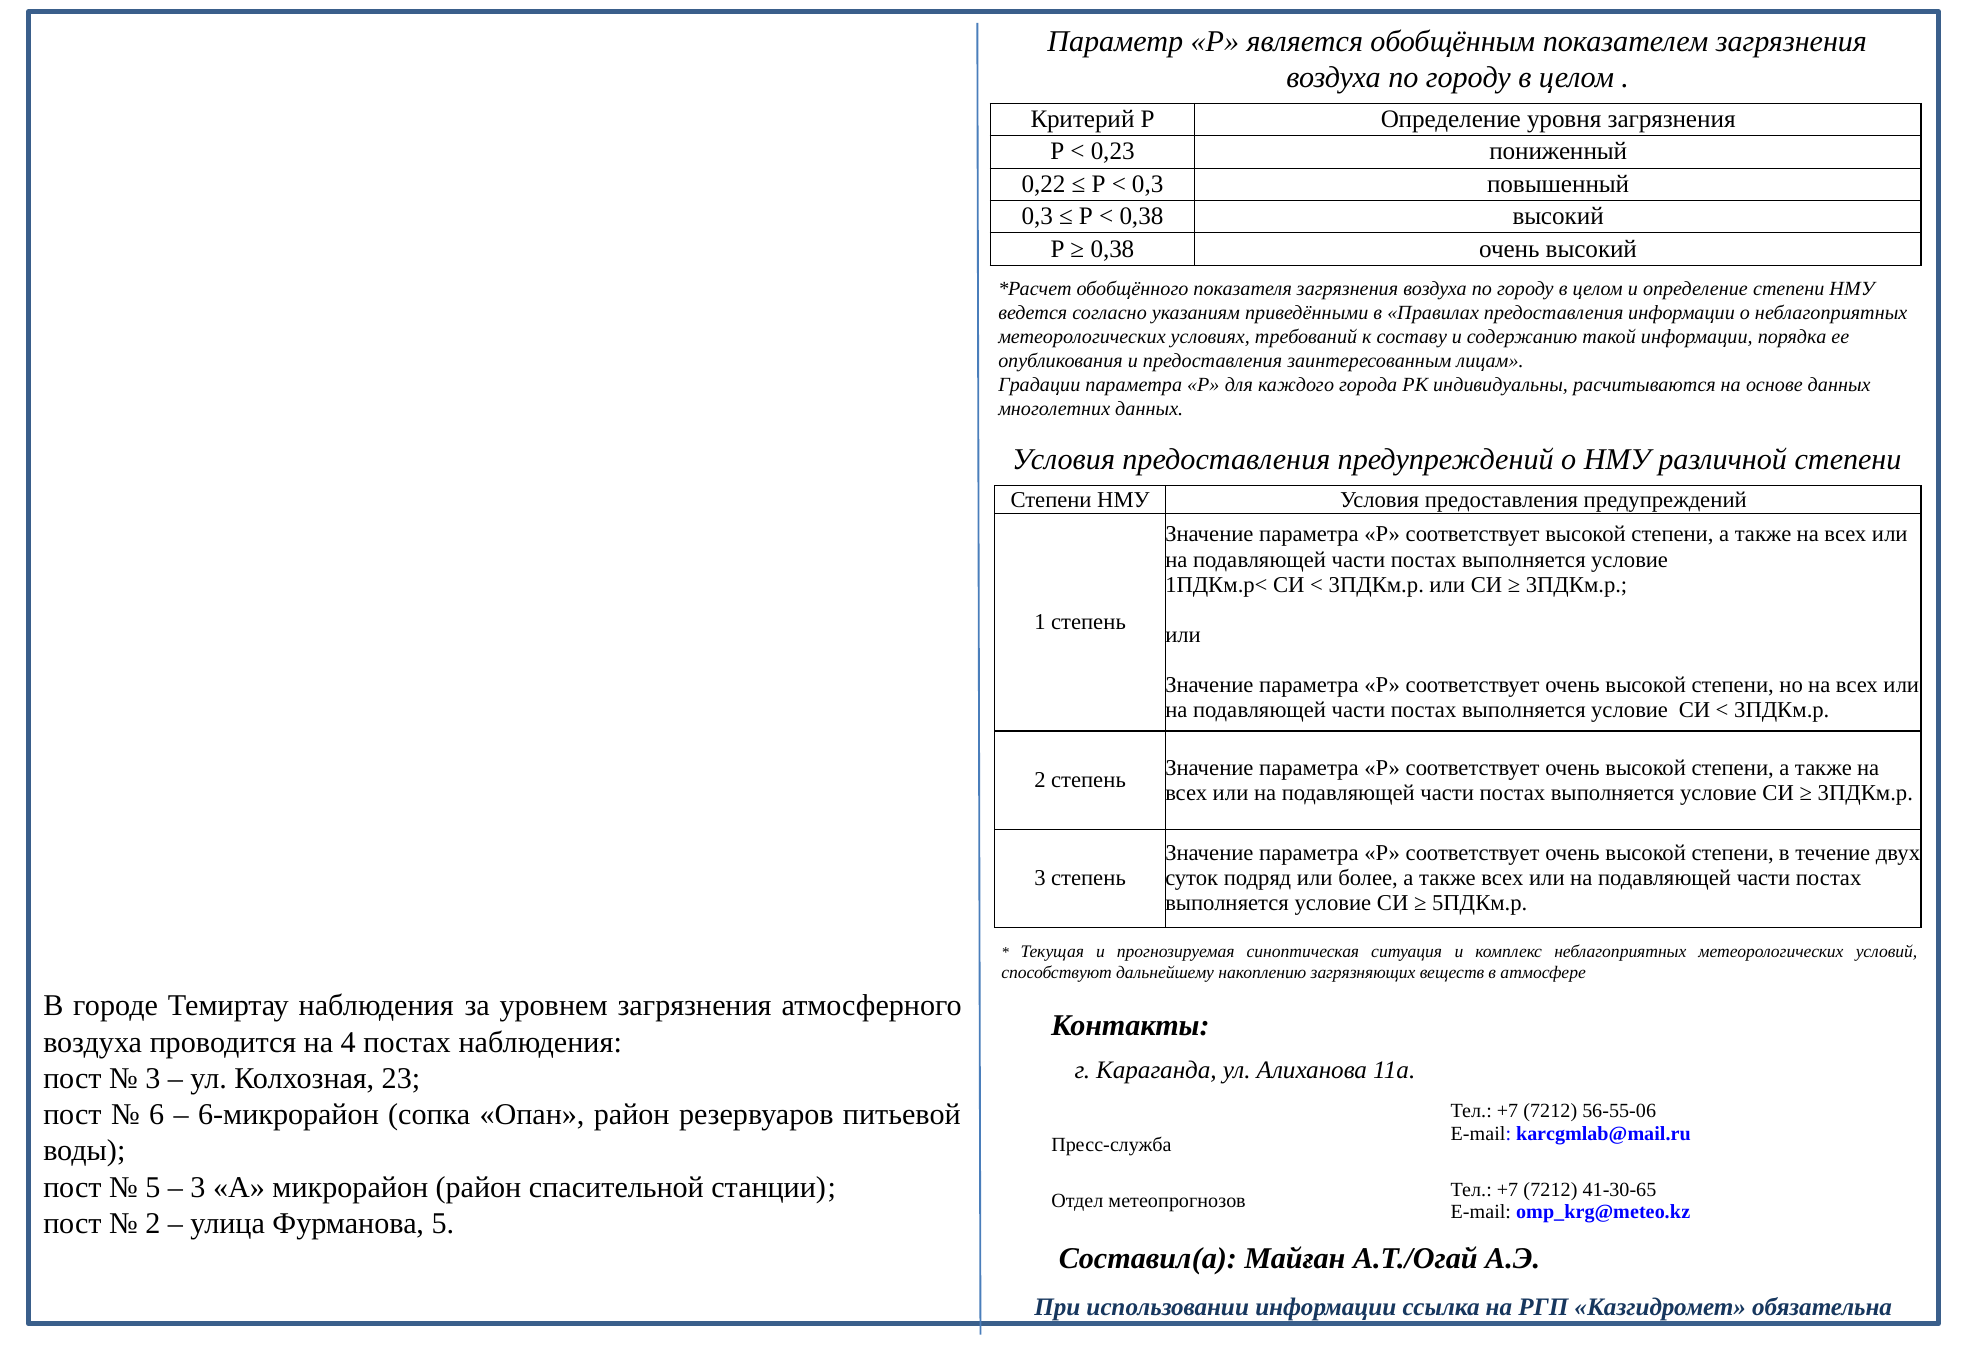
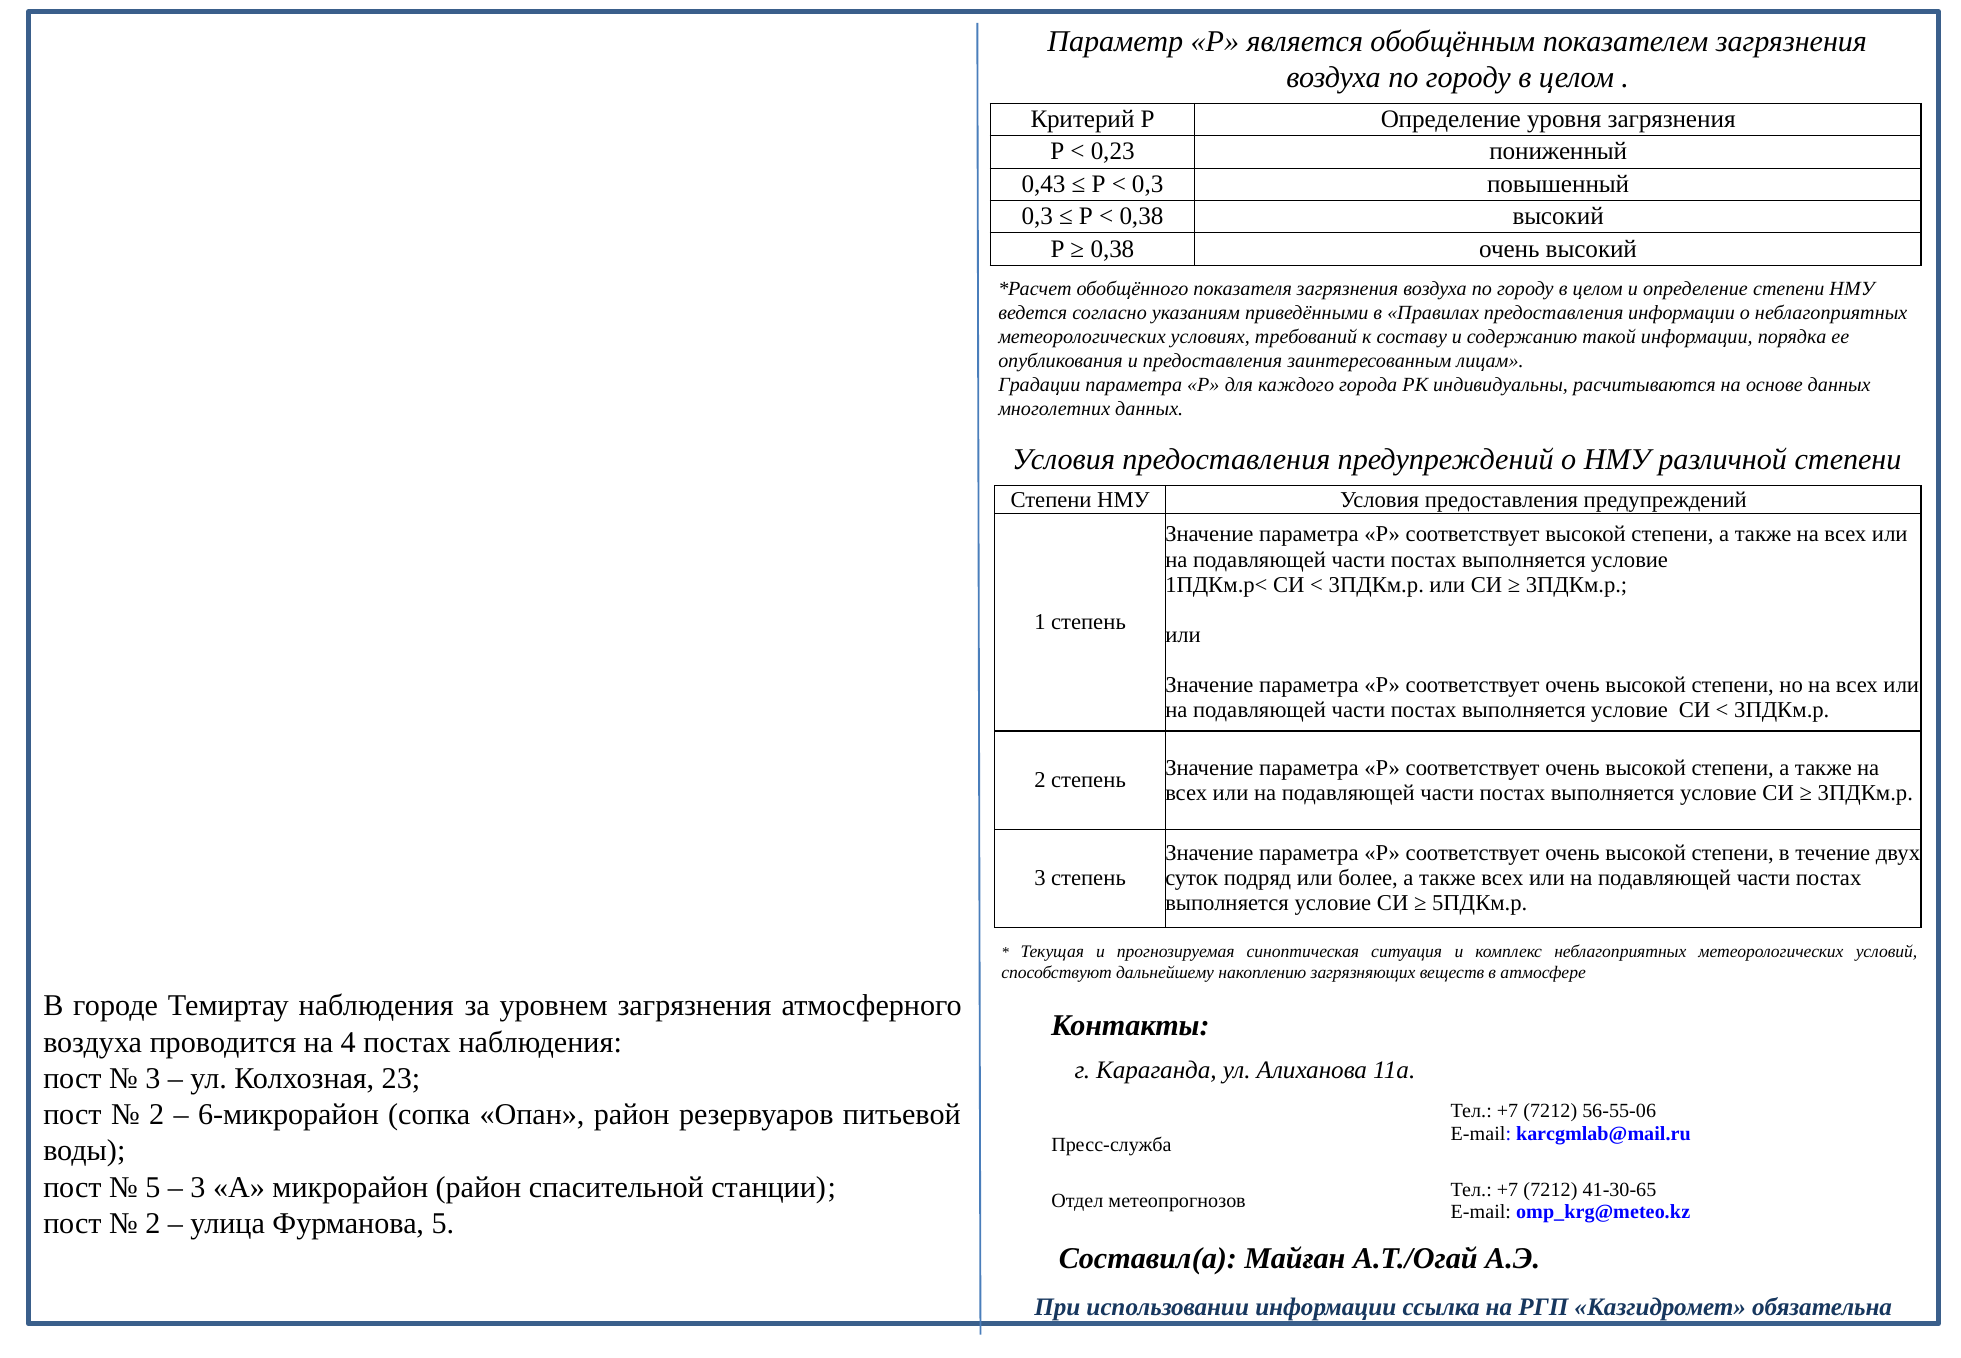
0,22: 0,22 -> 0,43
6 at (157, 1114): 6 -> 2
